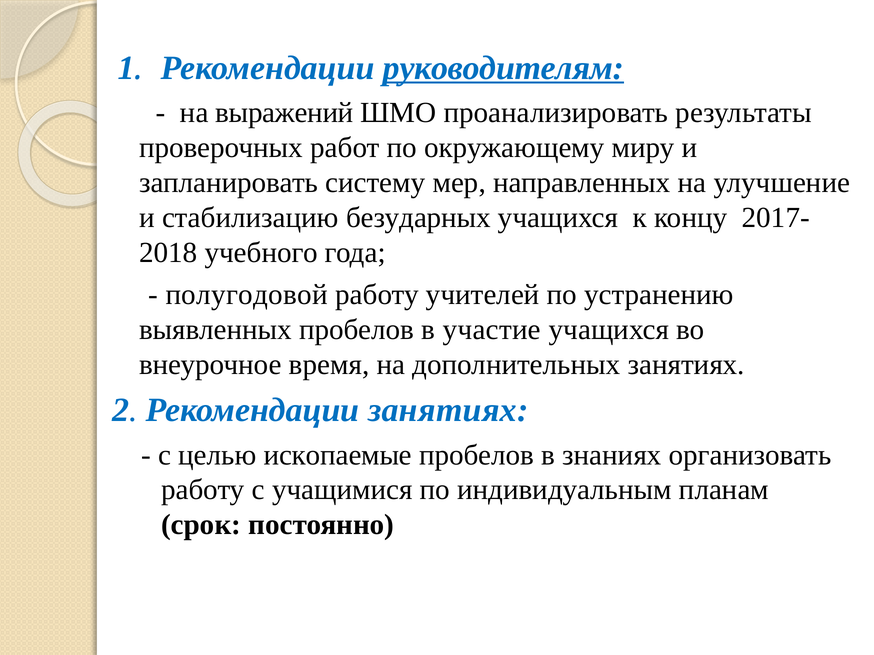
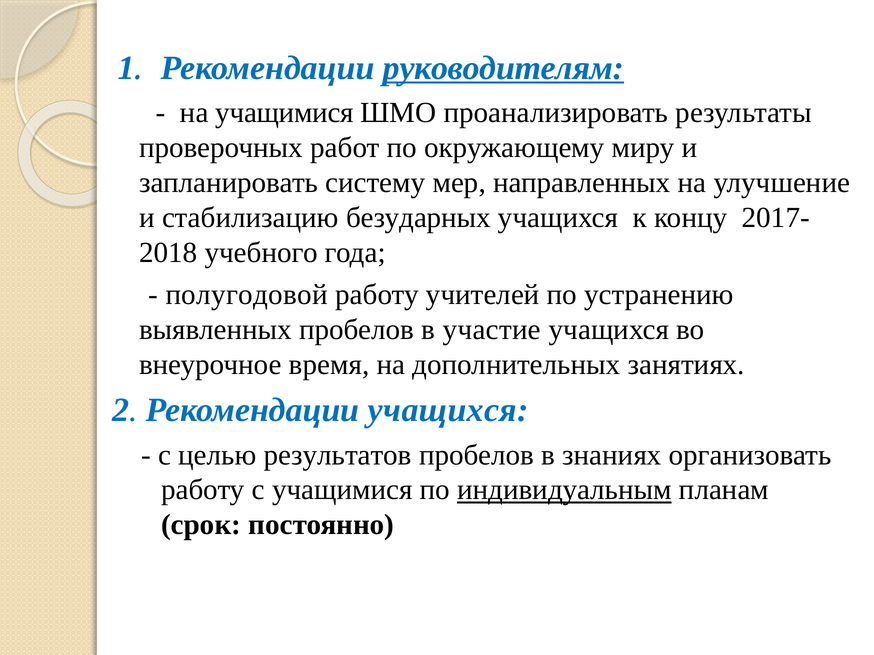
на выражений: выражений -> учащимися
Рекомендации занятиях: занятиях -> учащихся
ископаемые: ископаемые -> результатов
индивидуальным underline: none -> present
